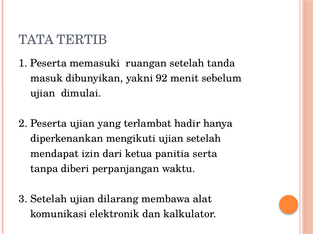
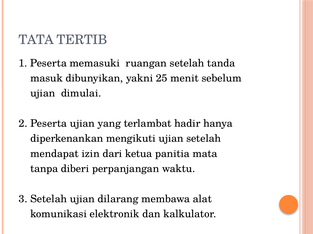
92: 92 -> 25
serta: serta -> mata
